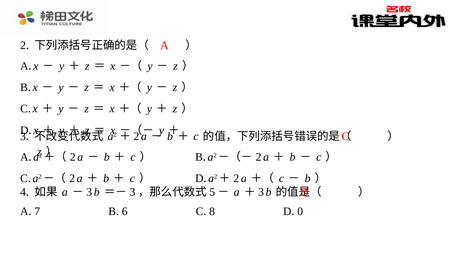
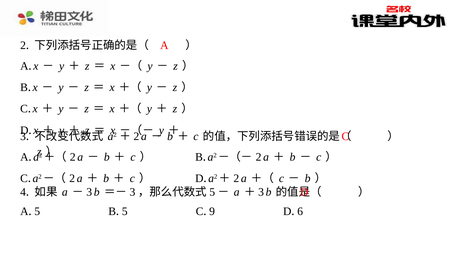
7 at (37, 211): 7 -> 5
6 at (125, 211): 6 -> 5
8: 8 -> 9
0: 0 -> 6
